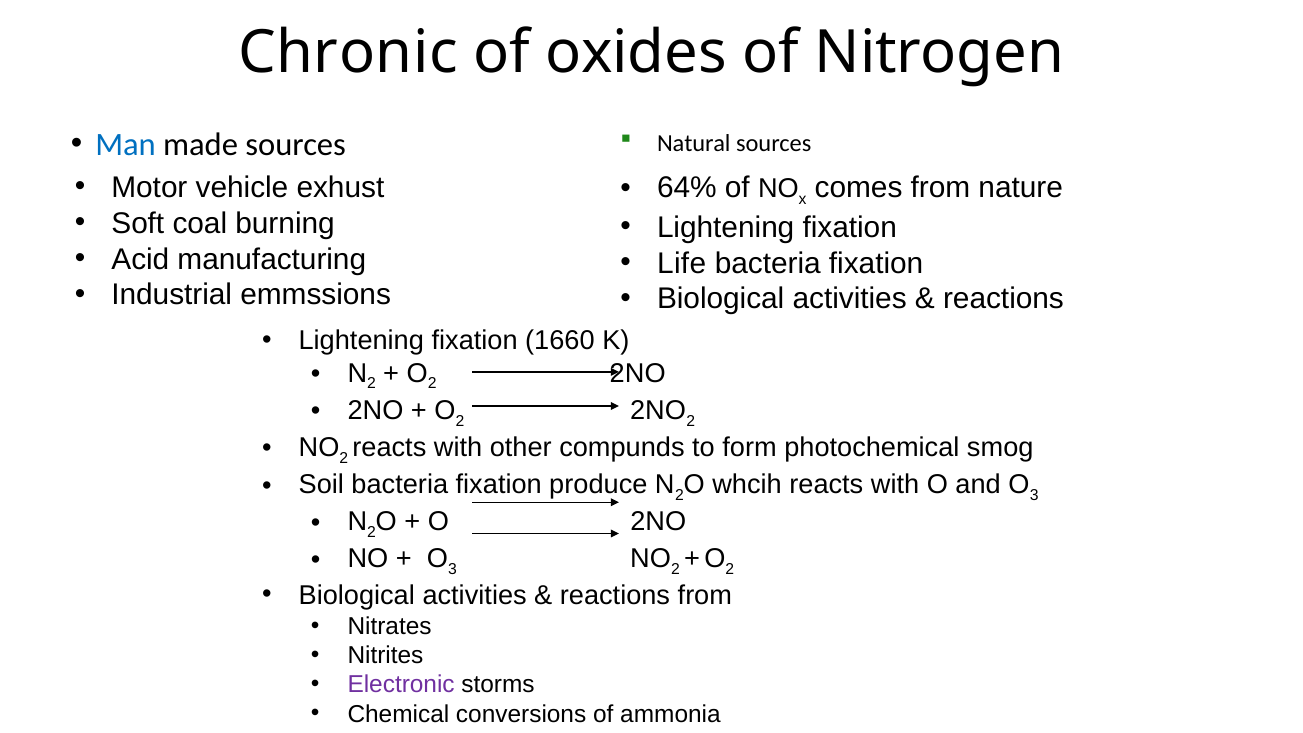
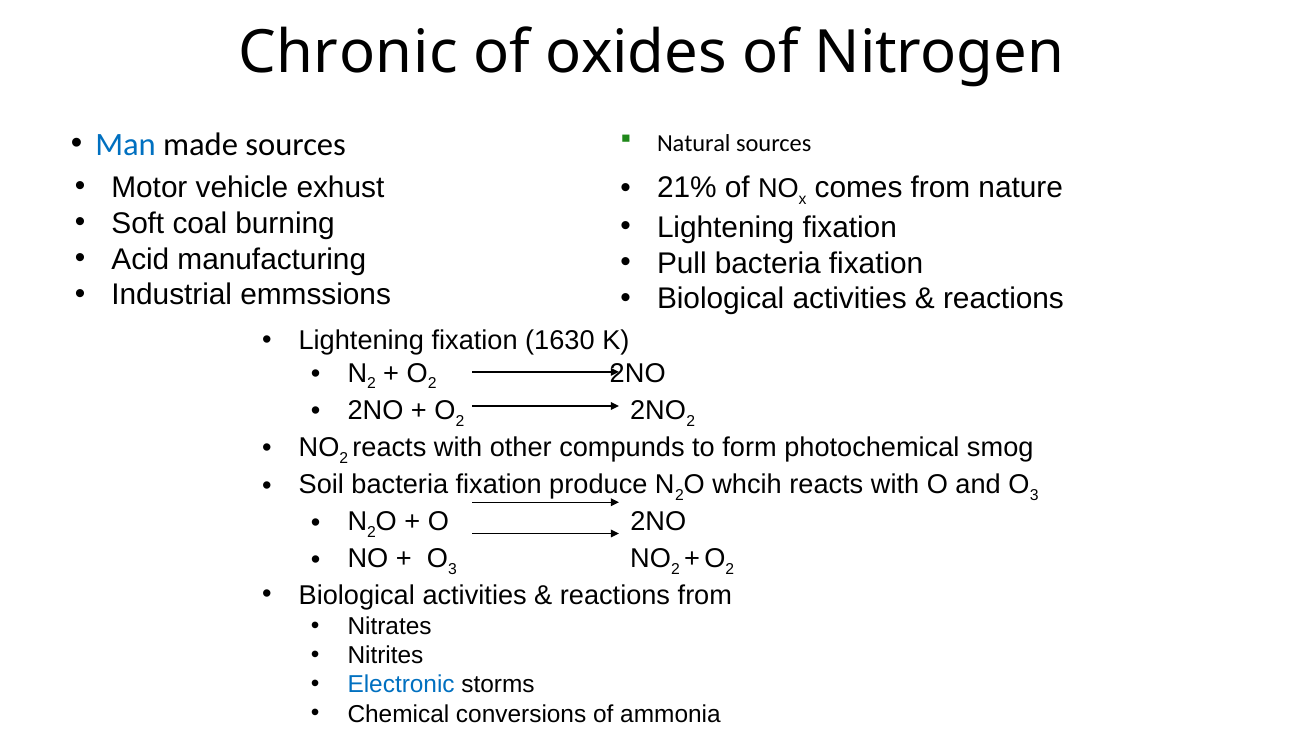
64%: 64% -> 21%
Life: Life -> Pull
1660: 1660 -> 1630
Electronic colour: purple -> blue
